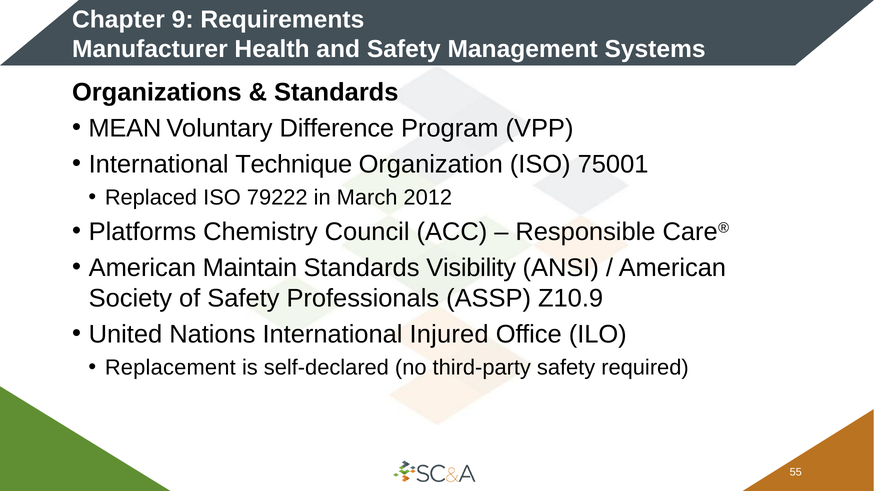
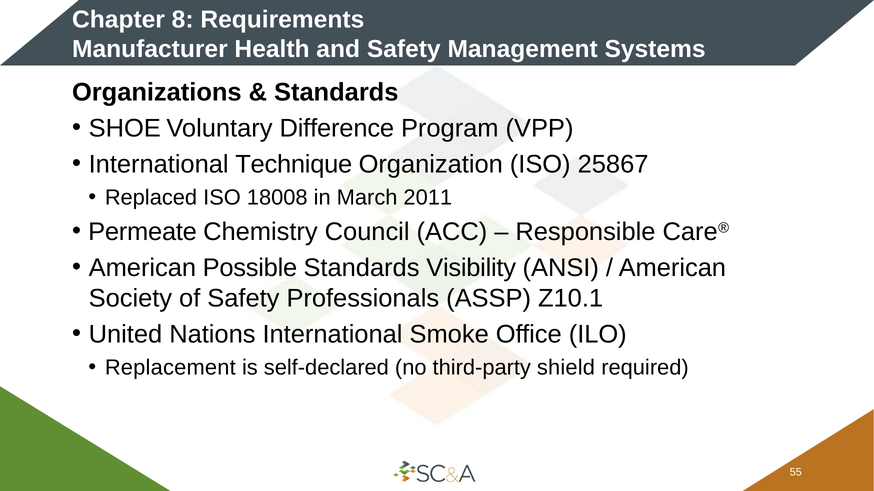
9: 9 -> 8
MEAN: MEAN -> SHOE
75001: 75001 -> 25867
79222: 79222 -> 18008
2012: 2012 -> 2011
Platforms: Platforms -> Permeate
Maintain: Maintain -> Possible
Z10.9: Z10.9 -> Z10.1
Injured: Injured -> Smoke
third-party safety: safety -> shield
